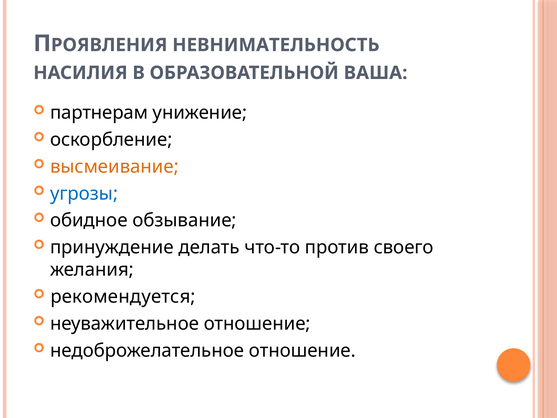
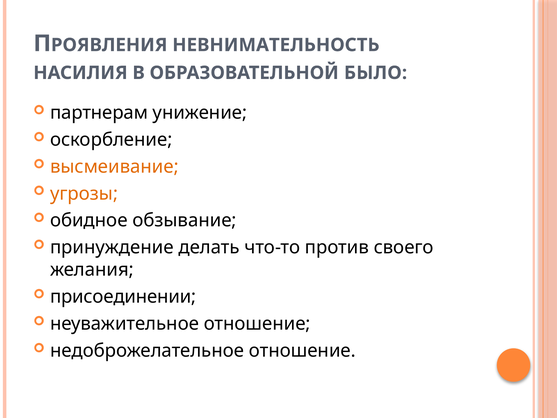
ВАША: ВАША -> БЫЛО
угрозы colour: blue -> orange
рекомендуется: рекомендуется -> присоединении
